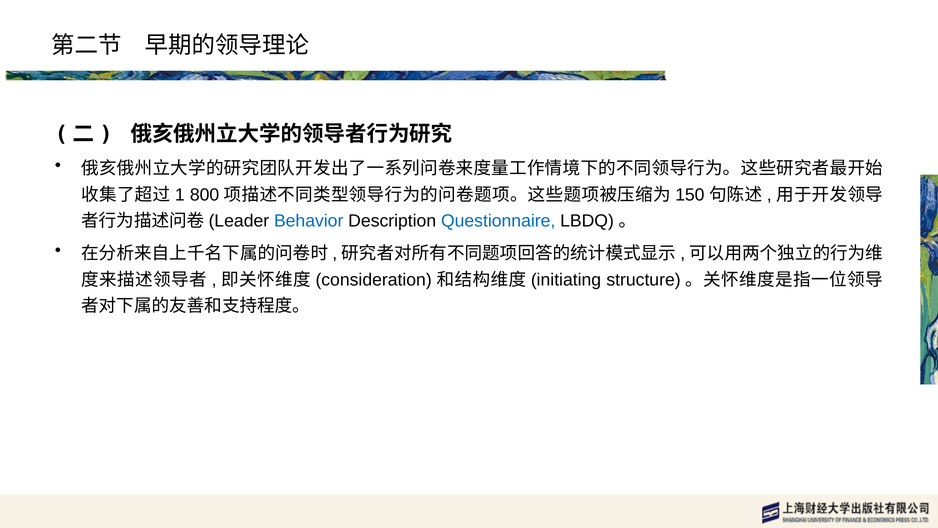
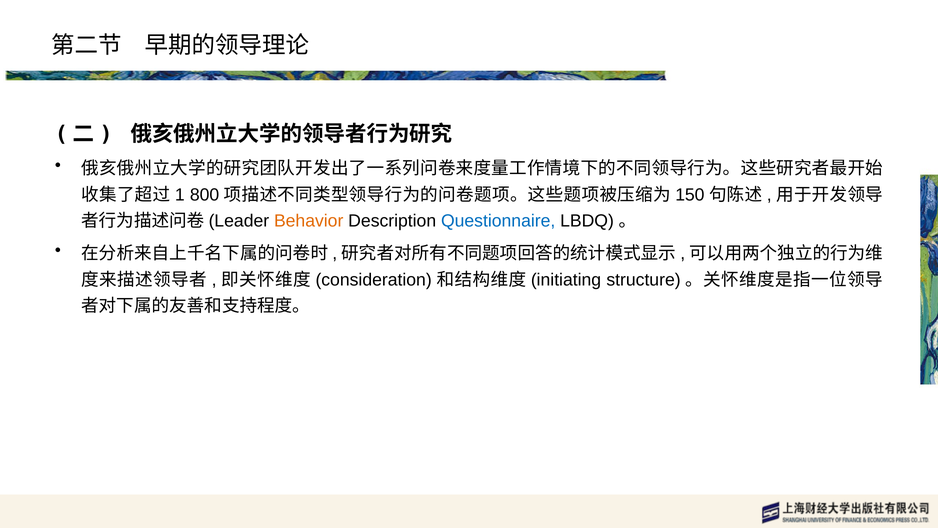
Behavior colour: blue -> orange
